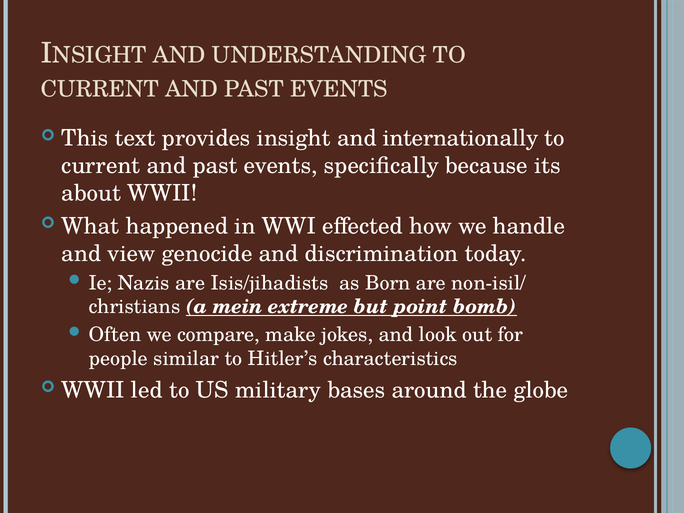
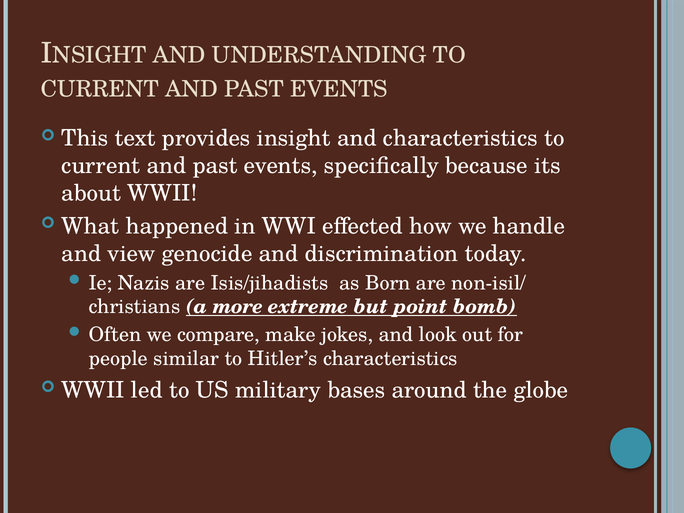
and internationally: internationally -> characteristics
mein: mein -> more
